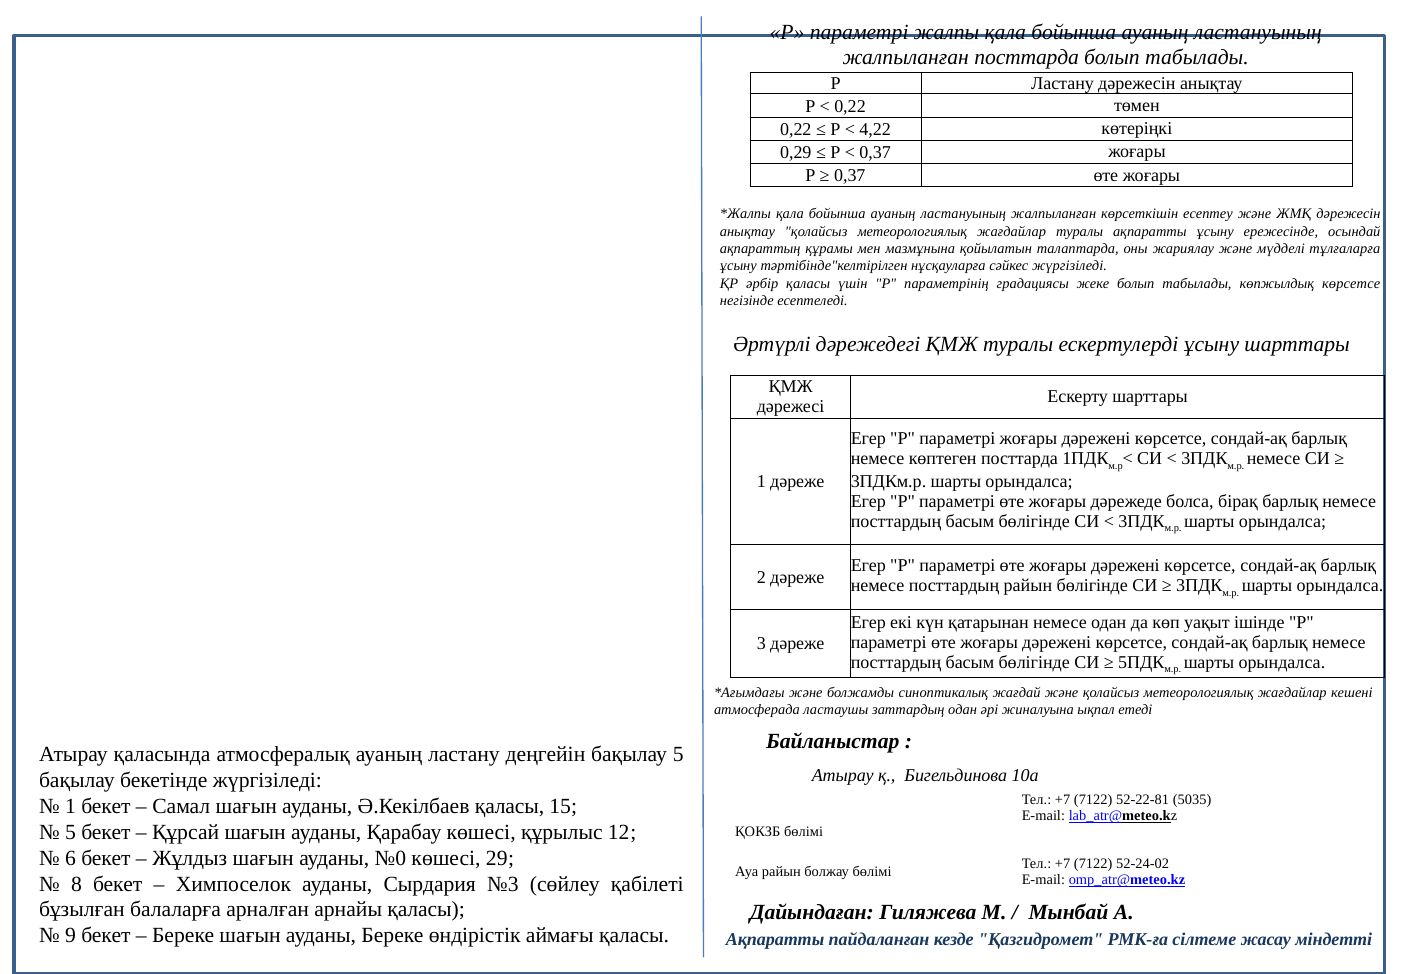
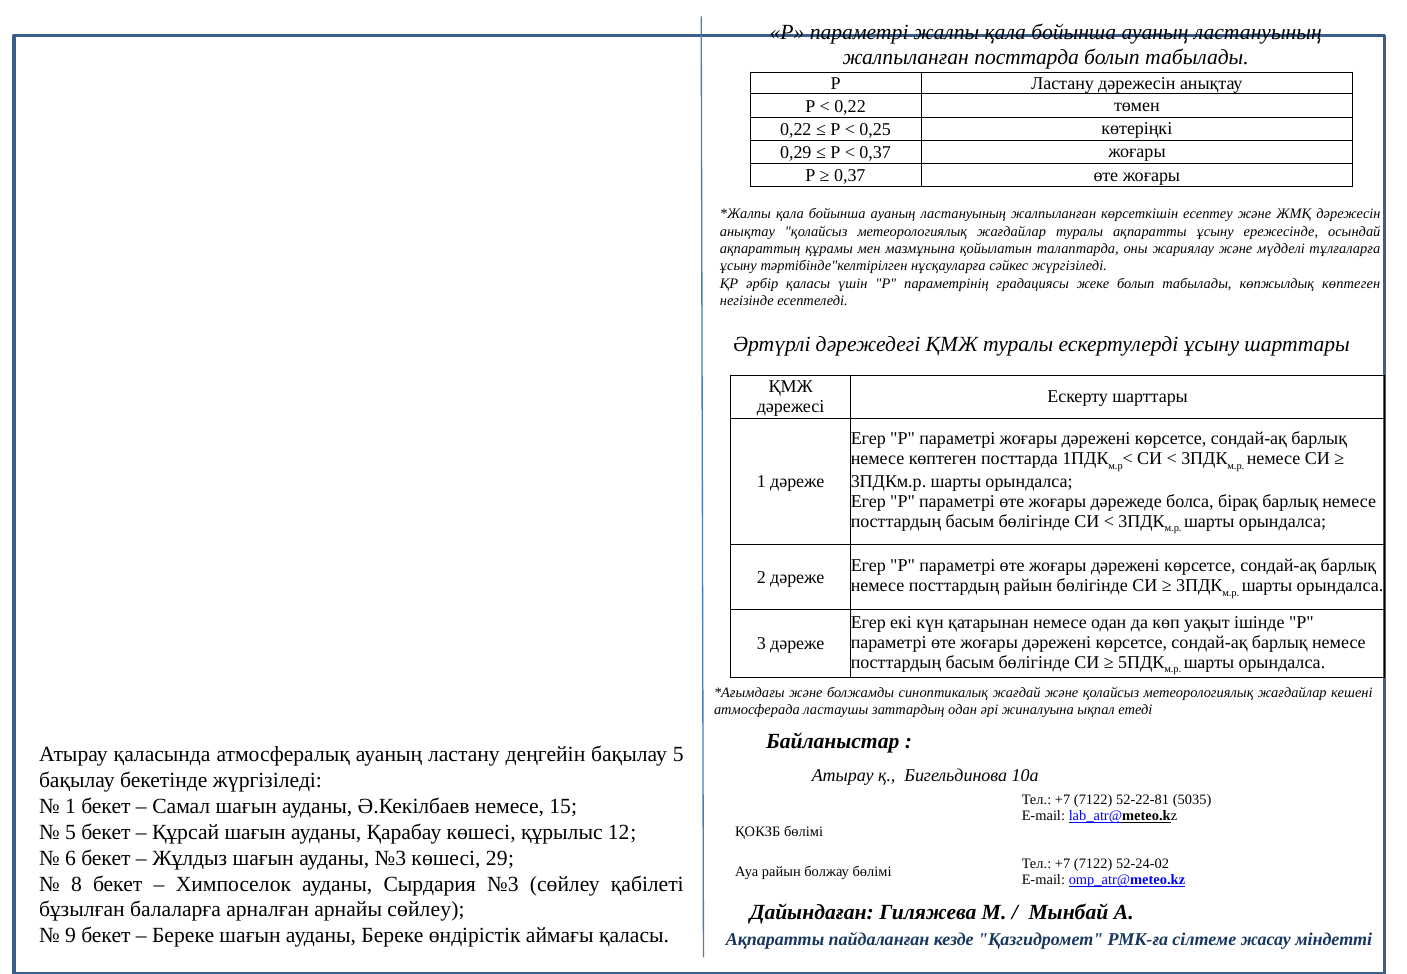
4,22: 4,22 -> 0,25
көпжылдық көрсетсе: көрсетсе -> көптеген
Ә.Кекілбаев қаласы: қаласы -> немесе
ауданы №0: №0 -> №3
арнайы қаласы: қаласы -> сөйлеу
